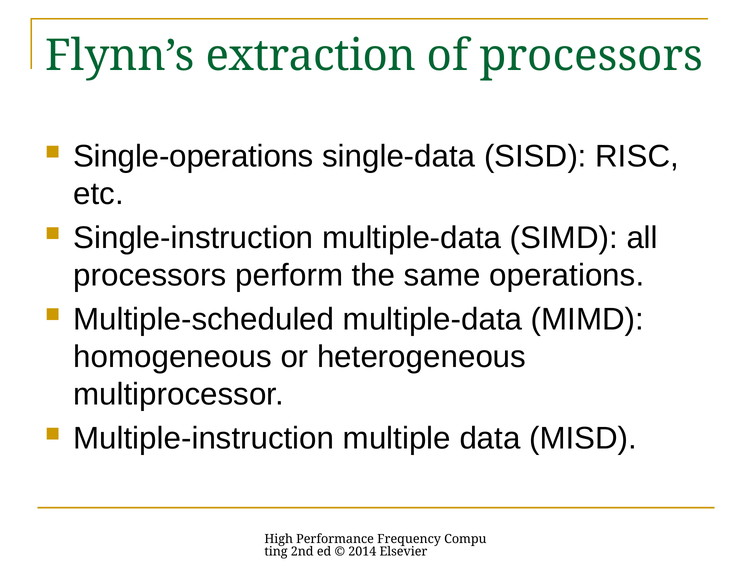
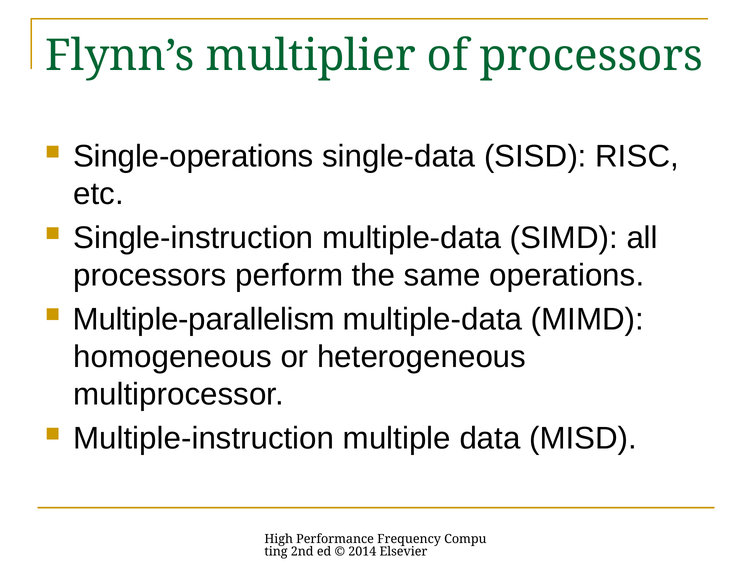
extraction: extraction -> multiplier
Multiple-scheduled: Multiple-scheduled -> Multiple-parallelism
